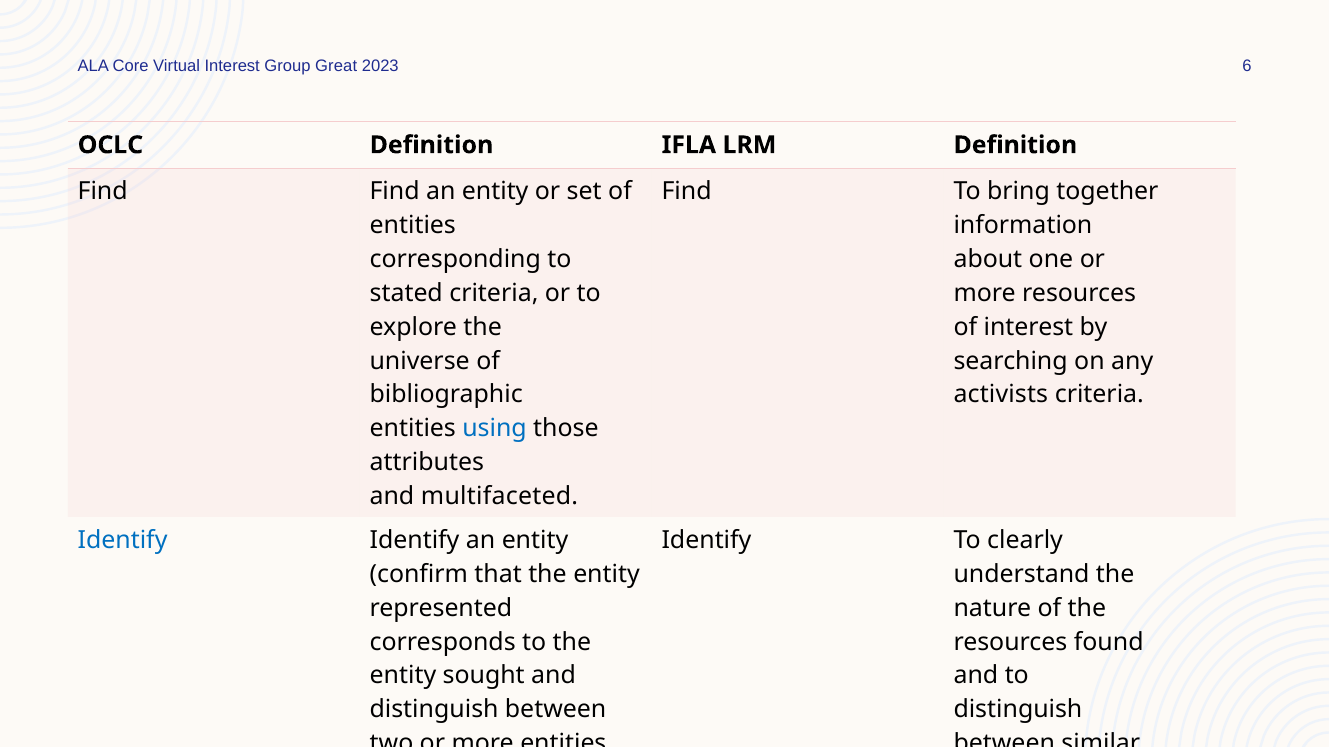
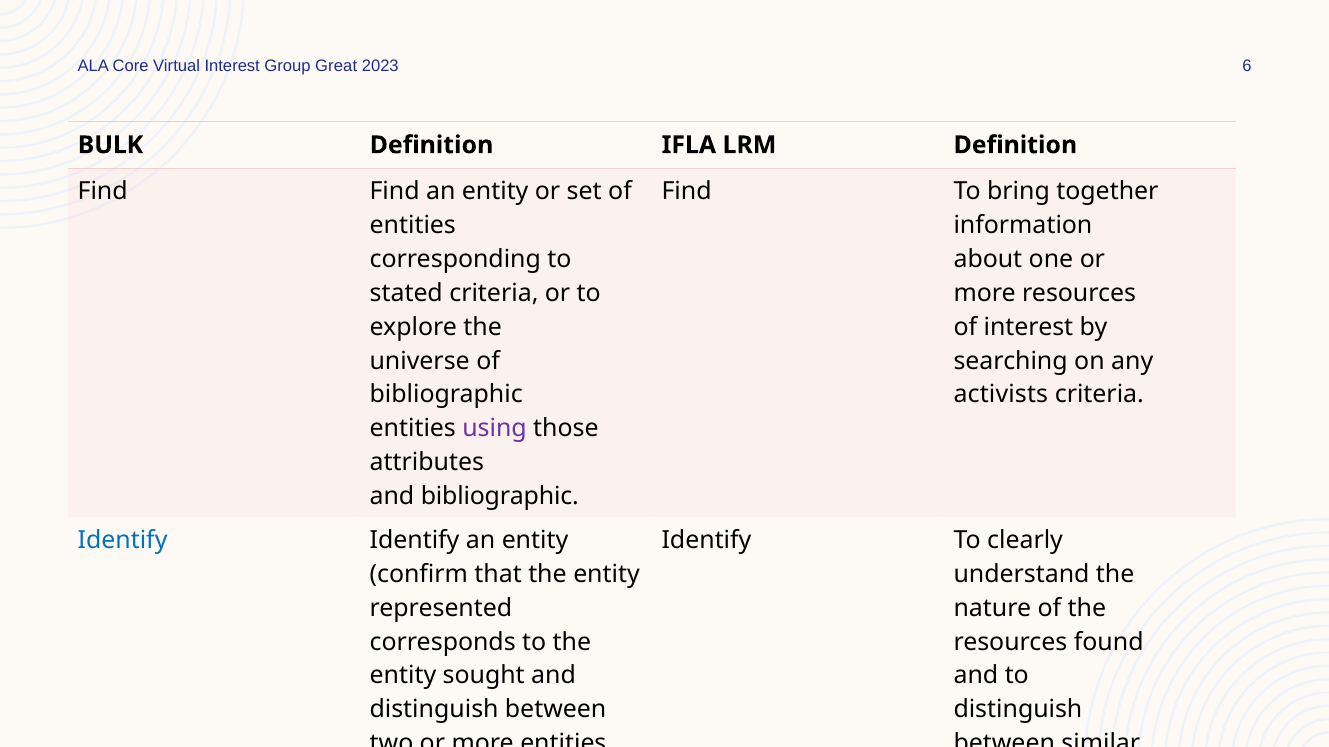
OCLC: OCLC -> BULK
using colour: blue -> purple
and multifaceted: multifaceted -> bibliographic
